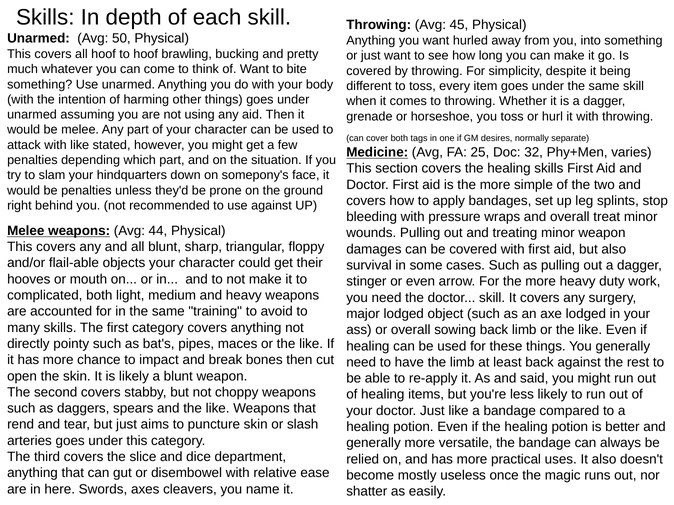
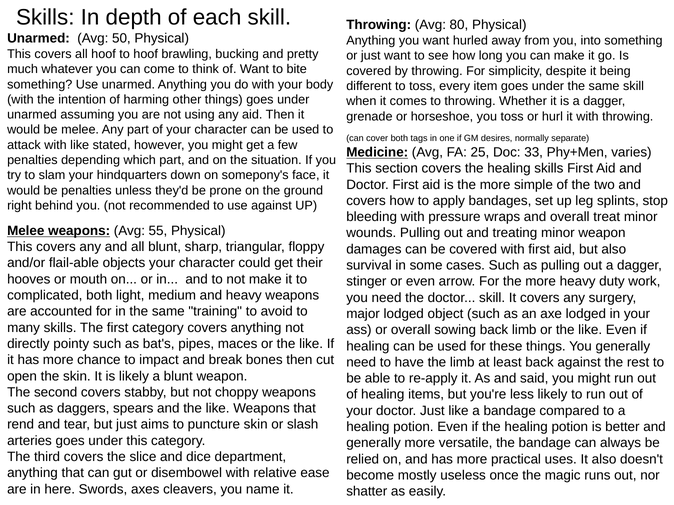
45: 45 -> 80
32: 32 -> 33
44: 44 -> 55
